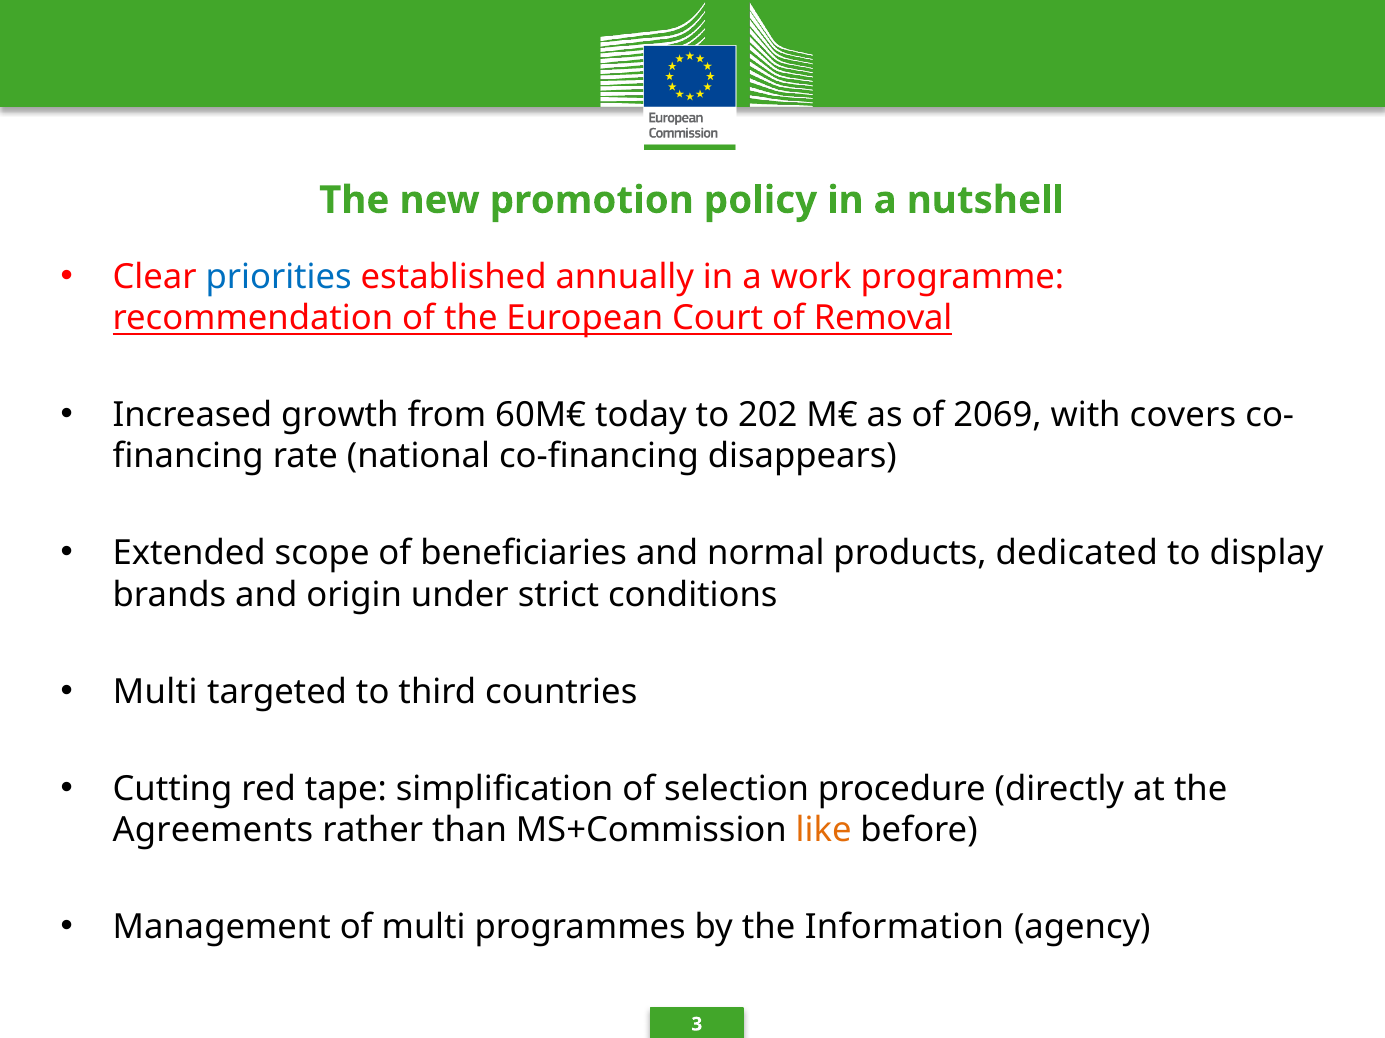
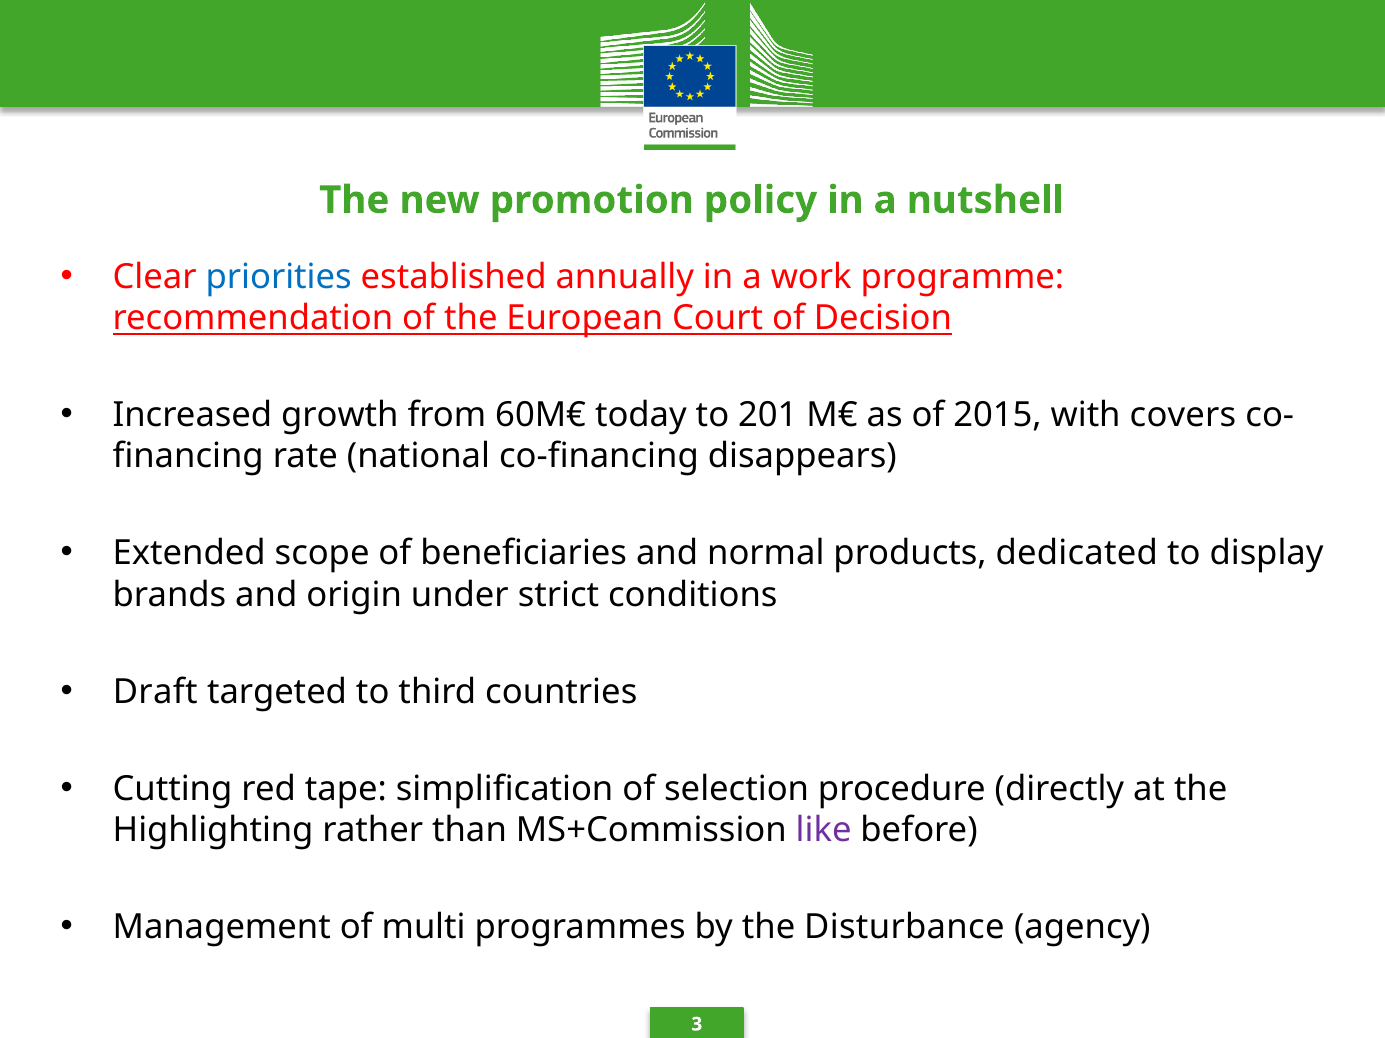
Removal: Removal -> Decision
202: 202 -> 201
2069: 2069 -> 2015
Multi at (155, 692): Multi -> Draft
Agreements: Agreements -> Highlighting
like colour: orange -> purple
Information: Information -> Disturbance
